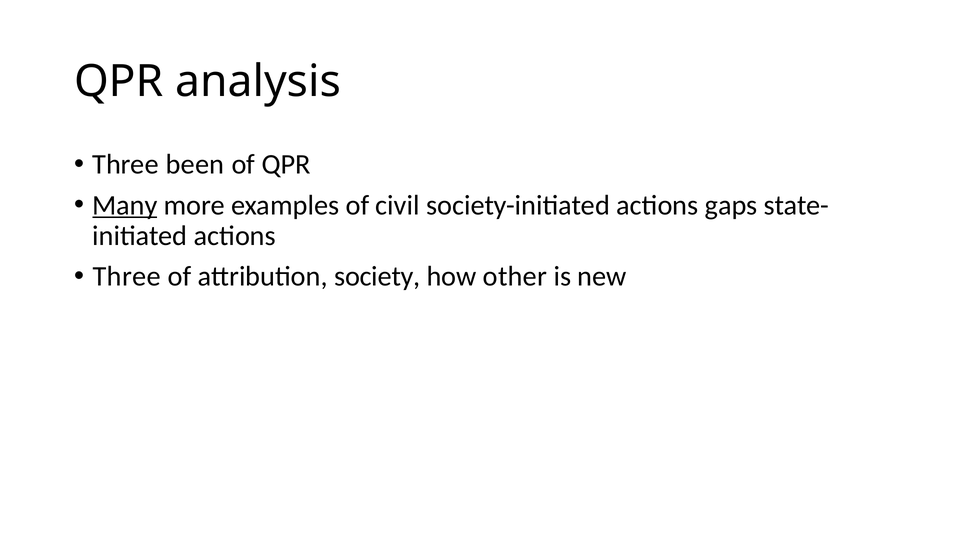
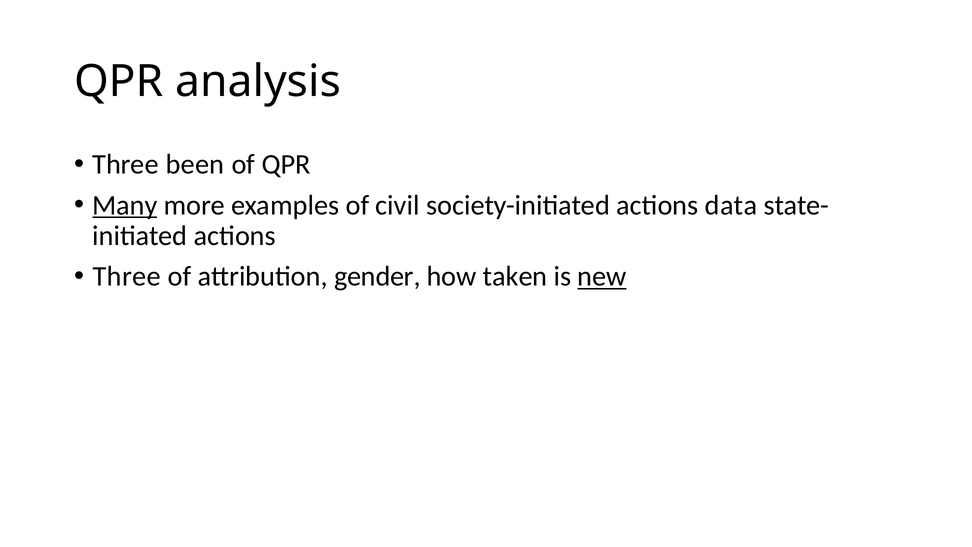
gaps: gaps -> data
society: society -> gender
other: other -> taken
new underline: none -> present
